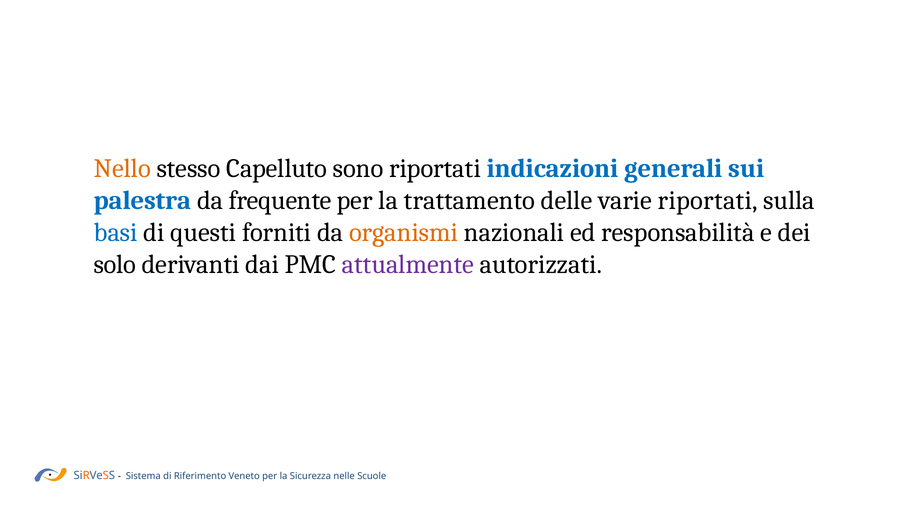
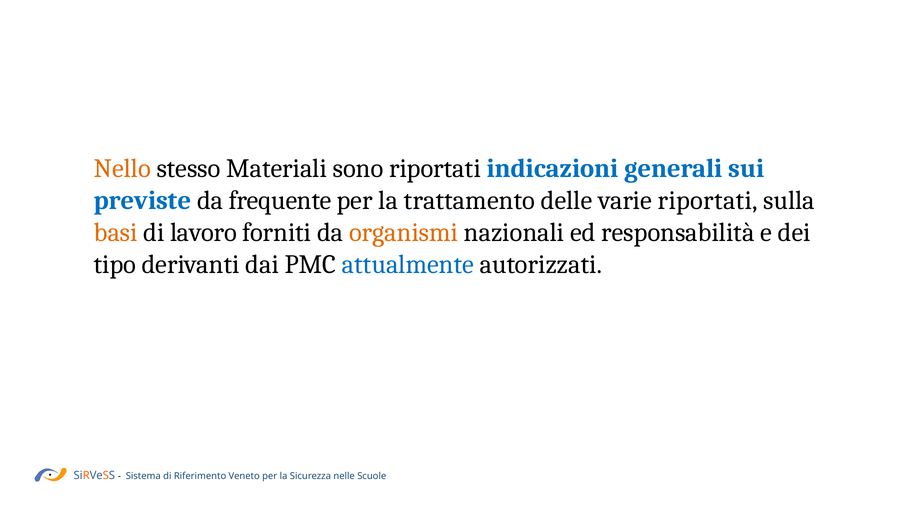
Capelluto: Capelluto -> Materiali
palestra: palestra -> previste
basi colour: blue -> orange
questi: questi -> lavoro
solo: solo -> tipo
attualmente colour: purple -> blue
